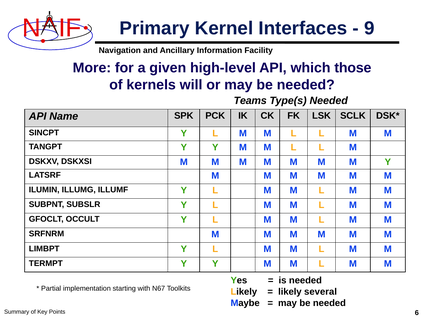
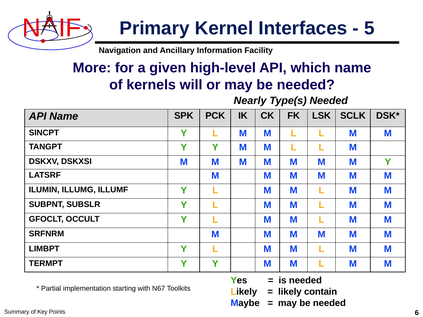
9: 9 -> 5
which those: those -> name
Teams: Teams -> Nearly
several: several -> contain
